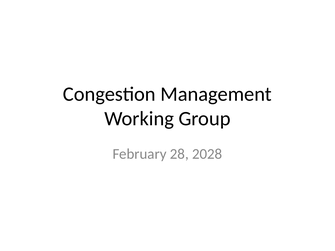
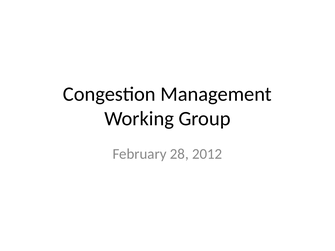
2028: 2028 -> 2012
